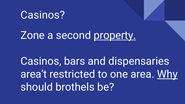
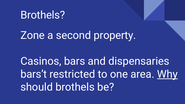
Casinos at (43, 15): Casinos -> Brothels
property underline: present -> none
area’t: area’t -> bars’t
